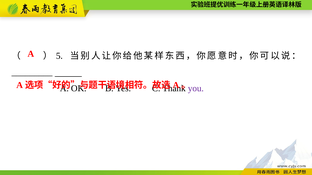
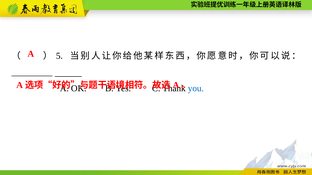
you colour: purple -> blue
